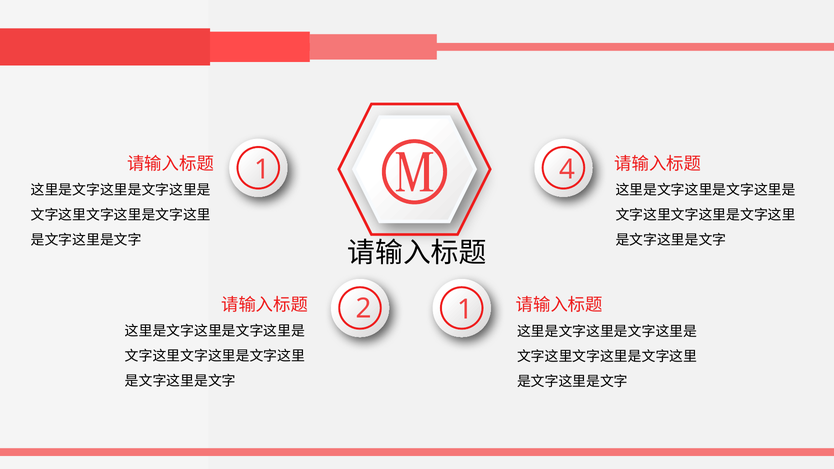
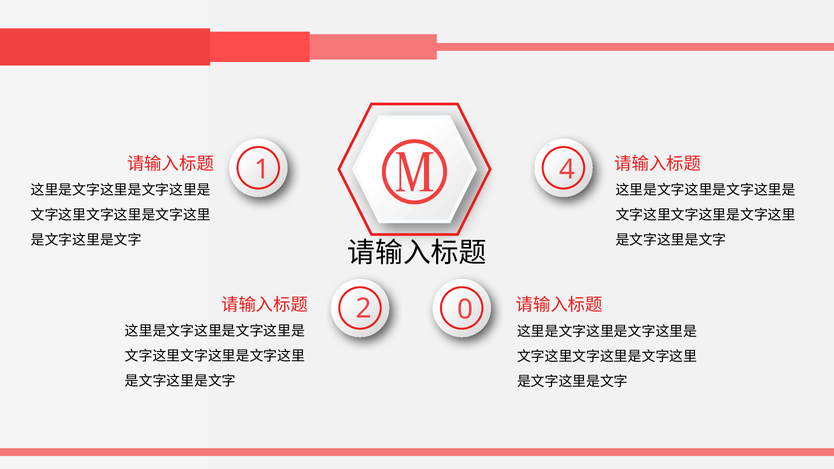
2 1: 1 -> 0
